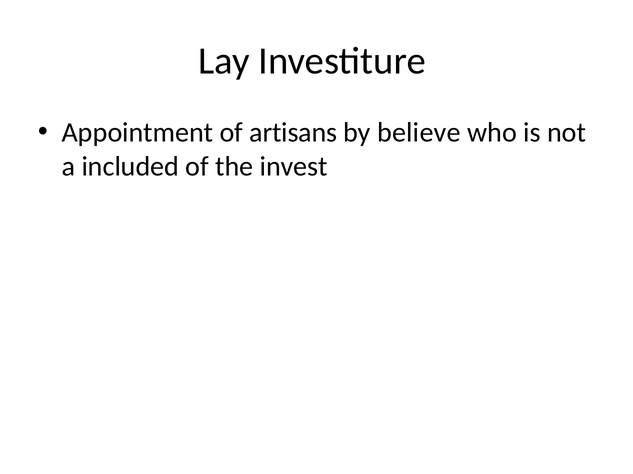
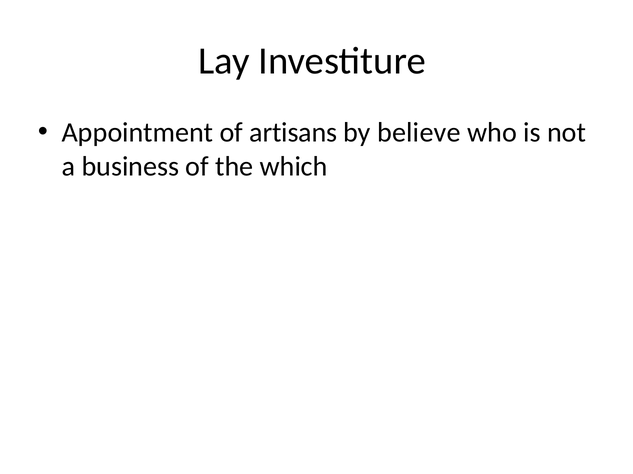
included: included -> business
invest: invest -> which
